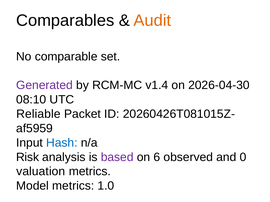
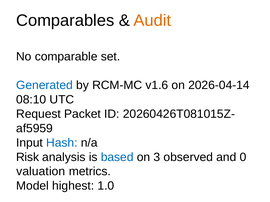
Generated colour: purple -> blue
v1.4: v1.4 -> v1.6
2026-04-30: 2026-04-30 -> 2026-04-14
Reliable: Reliable -> Request
based colour: purple -> blue
6: 6 -> 3
Model metrics: metrics -> highest
